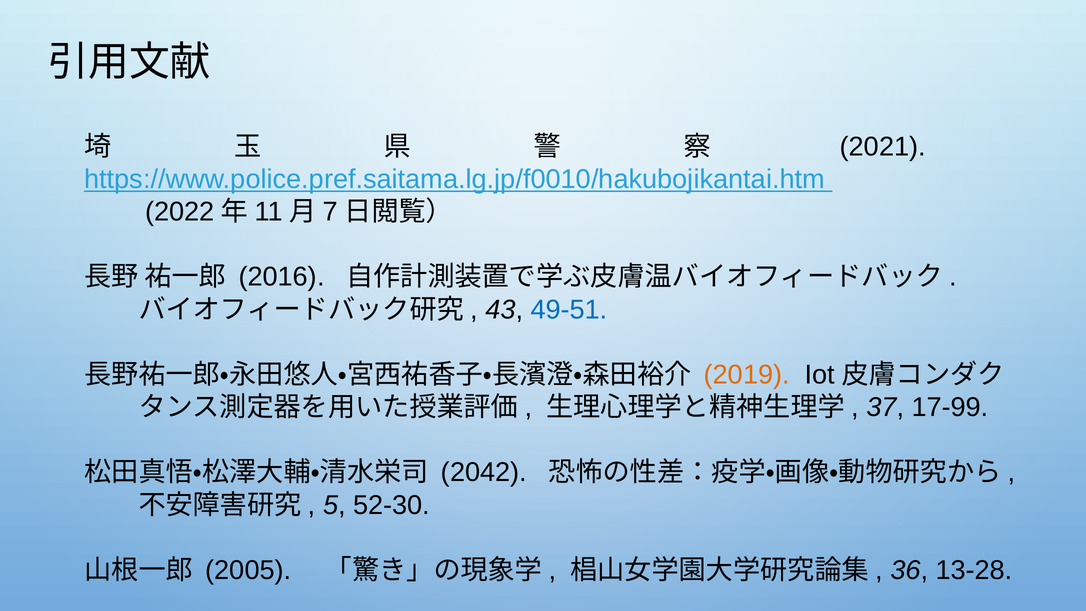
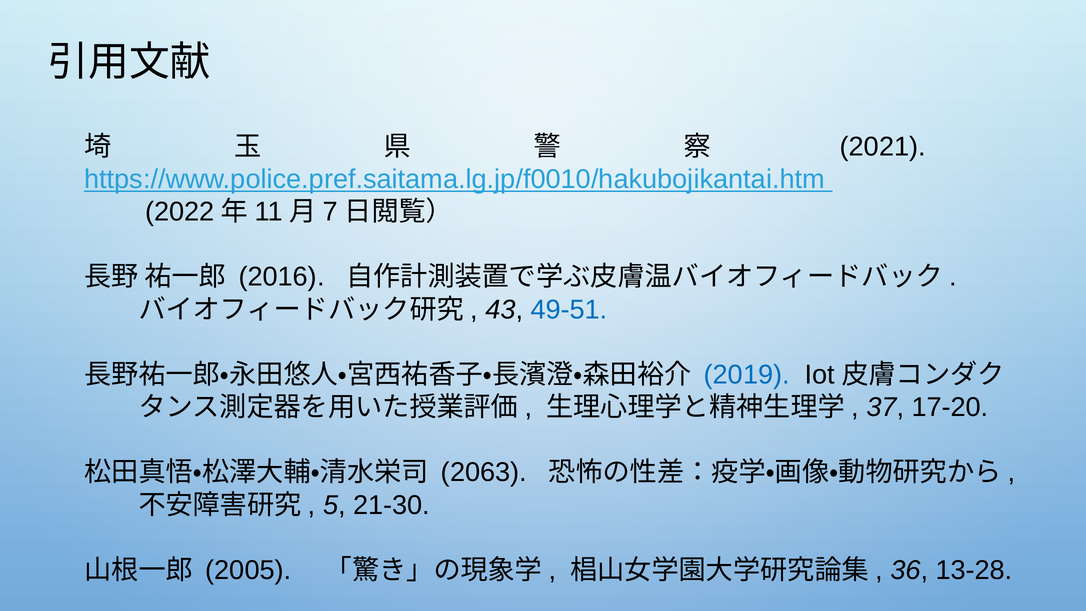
2019 colour: orange -> blue
17-99: 17-99 -> 17-20
2042: 2042 -> 2063
52-30: 52-30 -> 21-30
